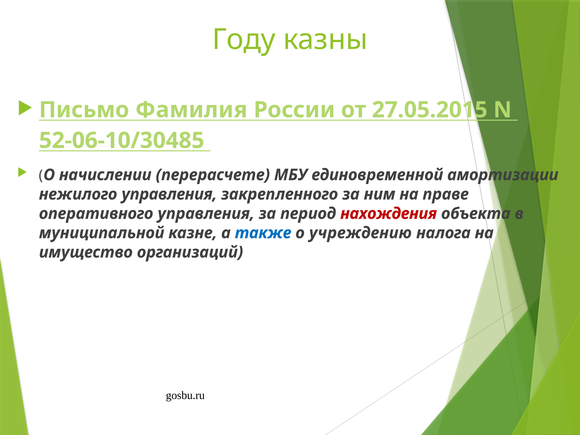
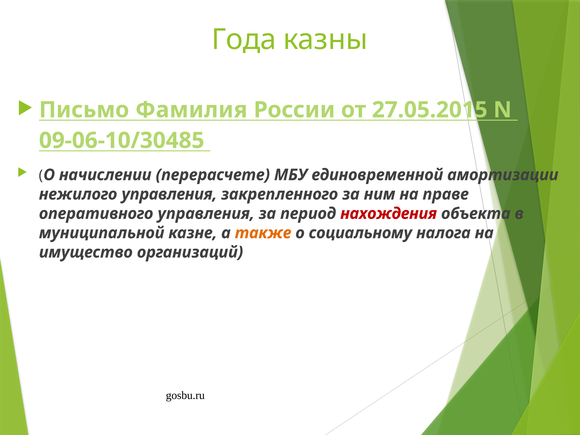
Году: Году -> Года
52-06-10/30485: 52-06-10/30485 -> 09-06-10/30485
также colour: blue -> orange
учреждению: учреждению -> социальному
